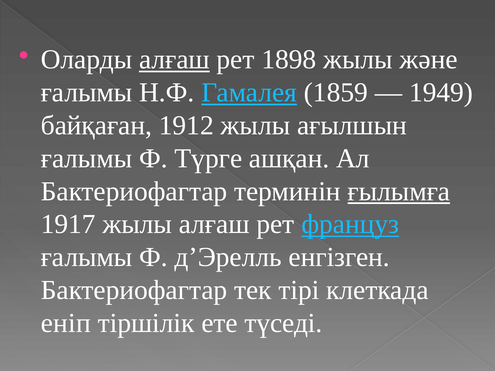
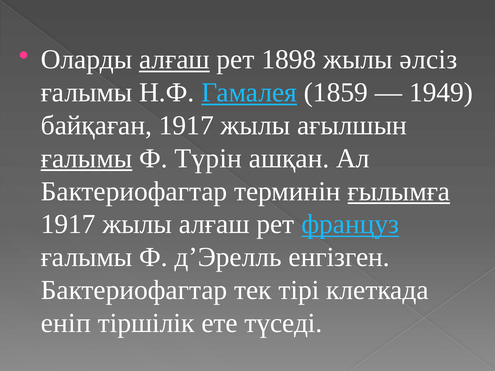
және: және -> әлсіз
байқаған 1912: 1912 -> 1917
ғалымы at (87, 158) underline: none -> present
Түрге: Түрге -> Түрін
